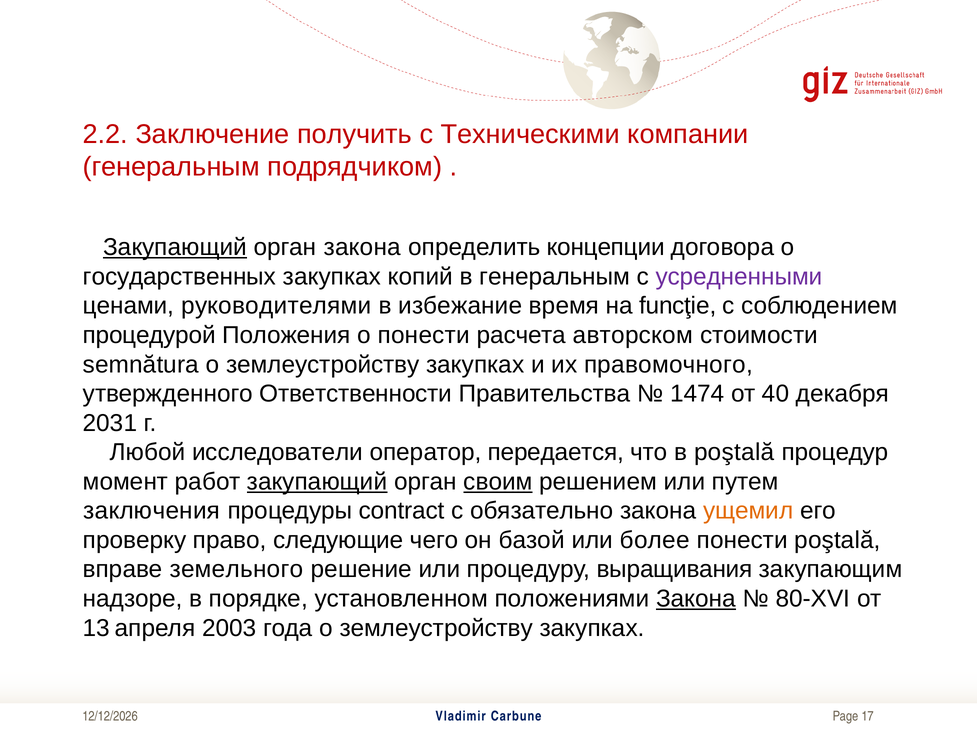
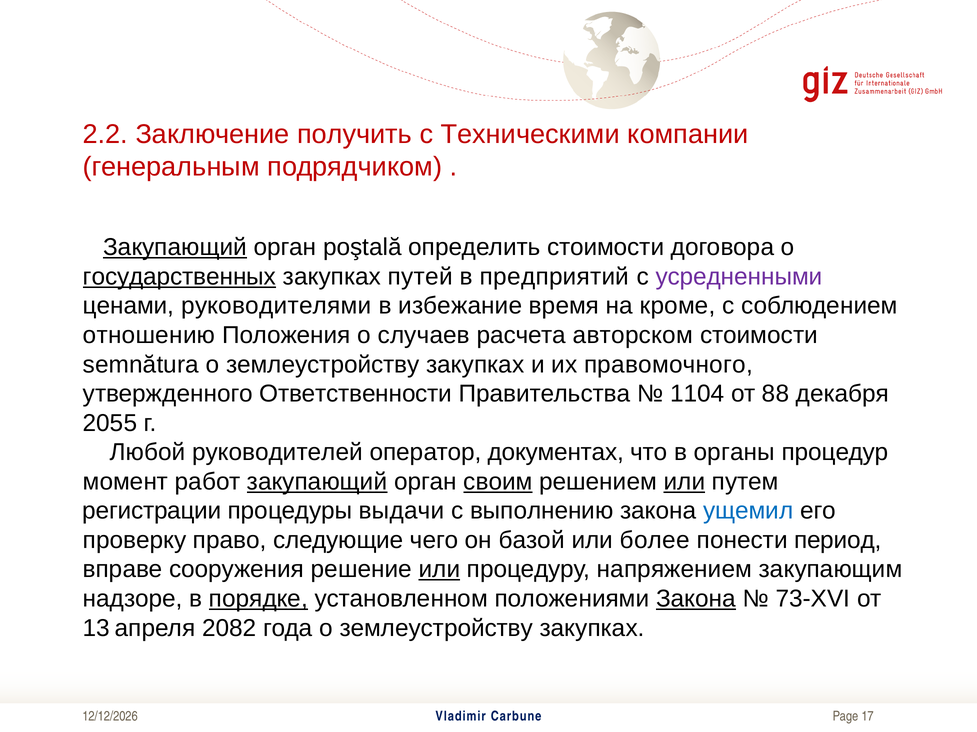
орган закона: закона -> poştală
определить концепции: концепции -> стоимости
государственных underline: none -> present
копий: копий -> путей
в генеральным: генеральным -> предприятий
funcţie: funcţie -> кроме
процедурой: процедурой -> отношению
о понести: понести -> случаев
1474: 1474 -> 1104
40: 40 -> 88
2031: 2031 -> 2055
исследователи: исследователи -> руководителей
передается: передается -> документах
в poştală: poştală -> органы
или at (684, 482) underline: none -> present
заключения: заключения -> регистрации
contract: contract -> выдачи
обязательно: обязательно -> выполнению
ущемил colour: orange -> blue
понести poştală: poştală -> период
земельного: земельного -> сооружения
или at (439, 570) underline: none -> present
выращивания: выращивания -> напряжением
порядке underline: none -> present
80-XVI: 80-XVI -> 73-XVI
2003: 2003 -> 2082
